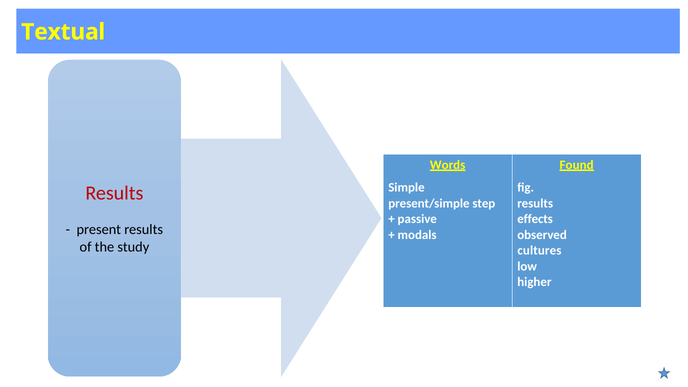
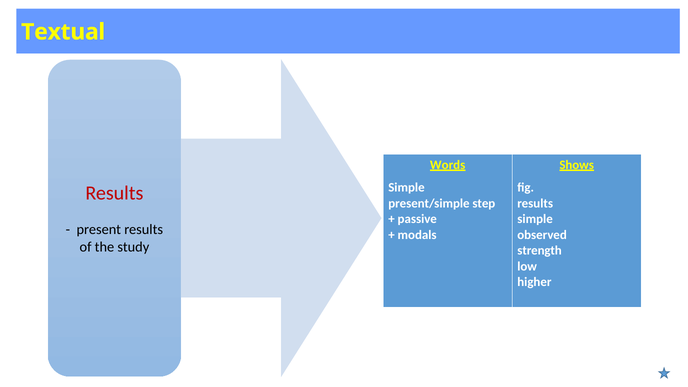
Found: Found -> Shows
effects at (535, 219): effects -> simple
cultures: cultures -> strength
